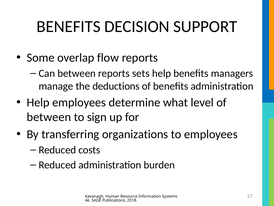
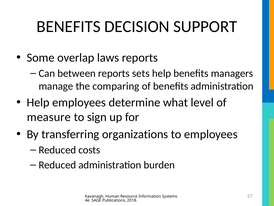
flow: flow -> laws
deductions: deductions -> comparing
between at (49, 117): between -> measure
